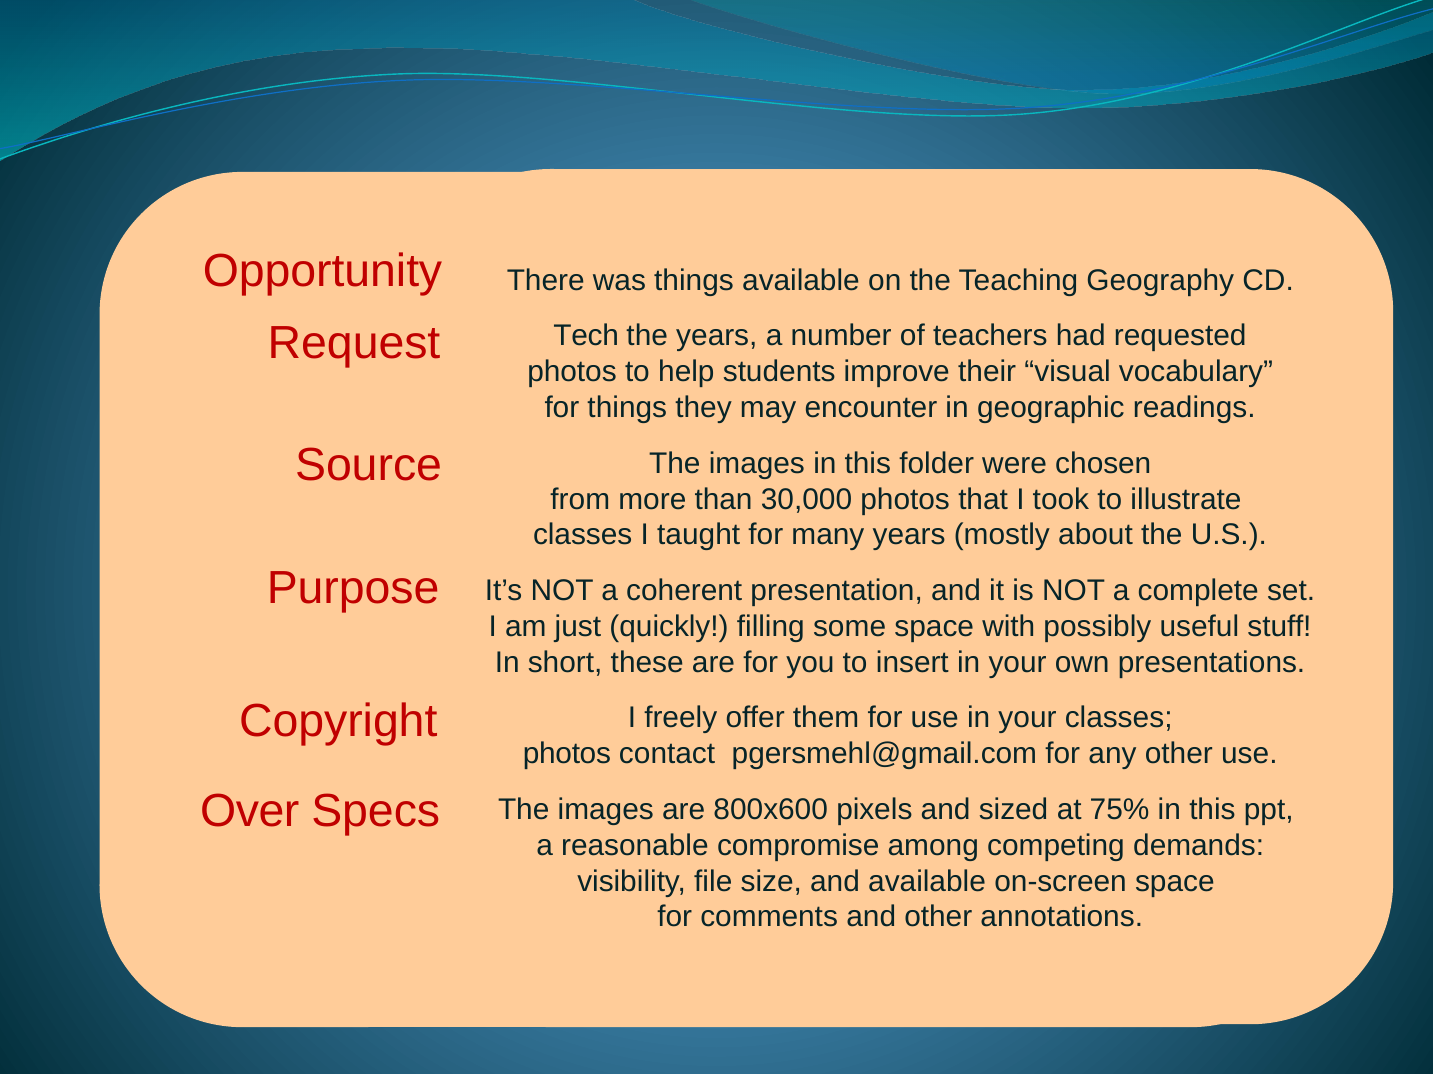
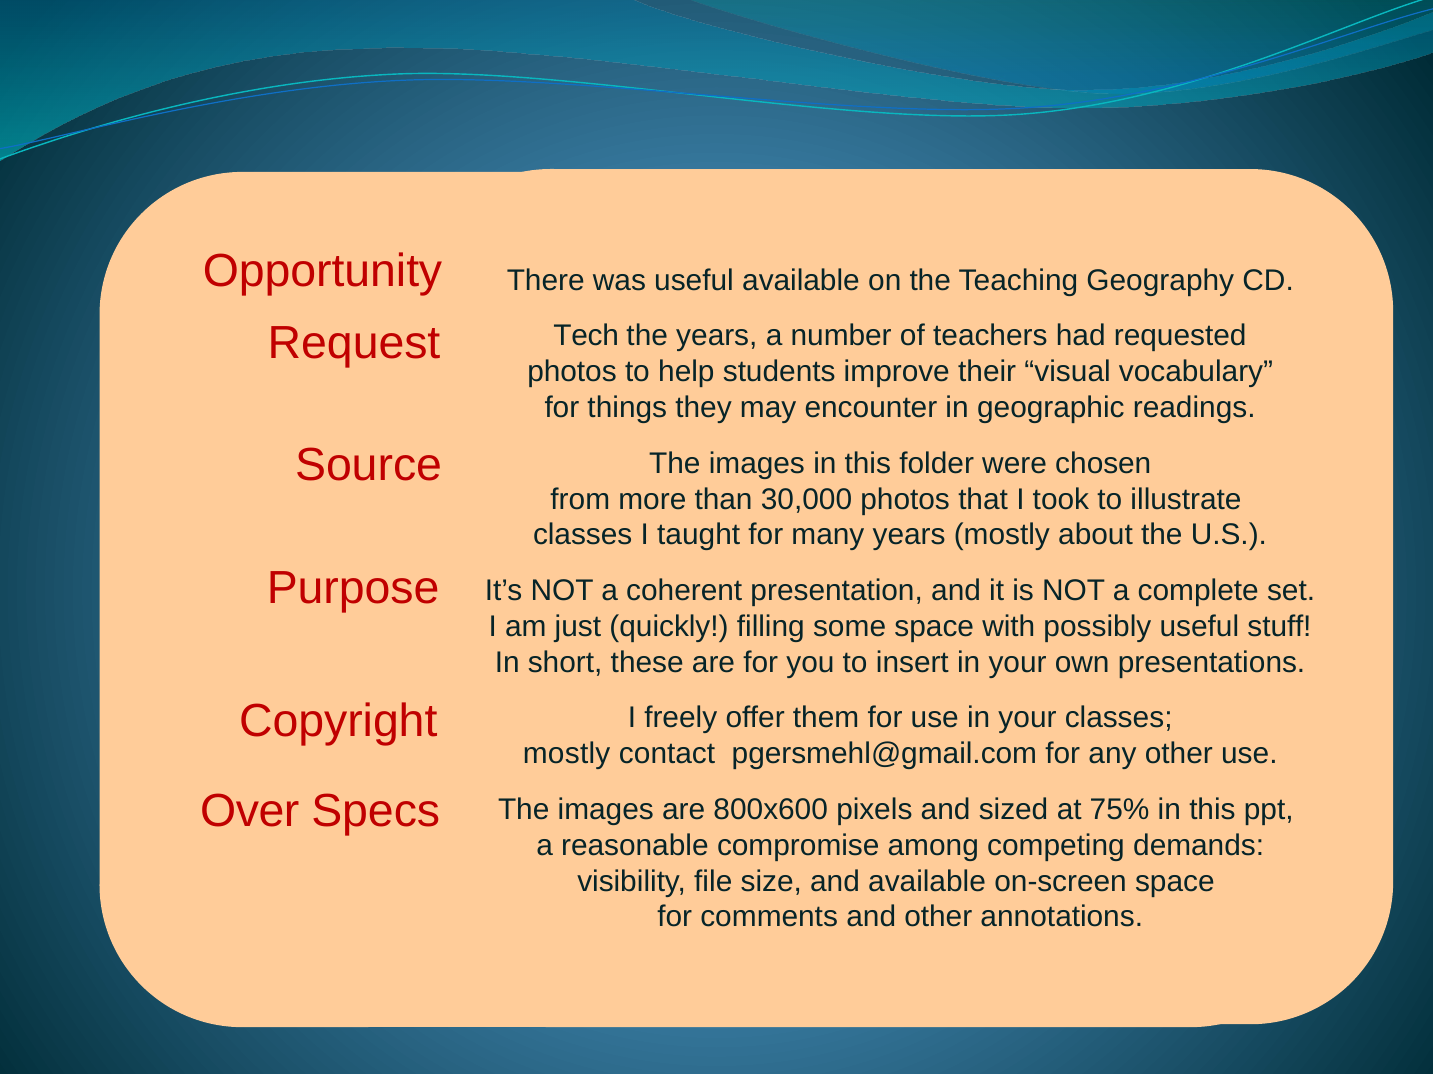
was things: things -> useful
photos at (567, 754): photos -> mostly
